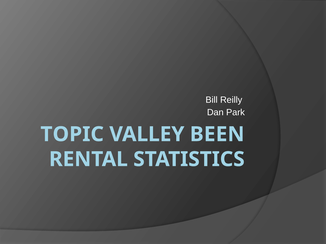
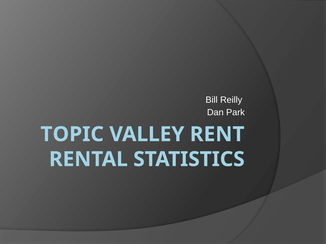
BEEN: BEEN -> RENT
